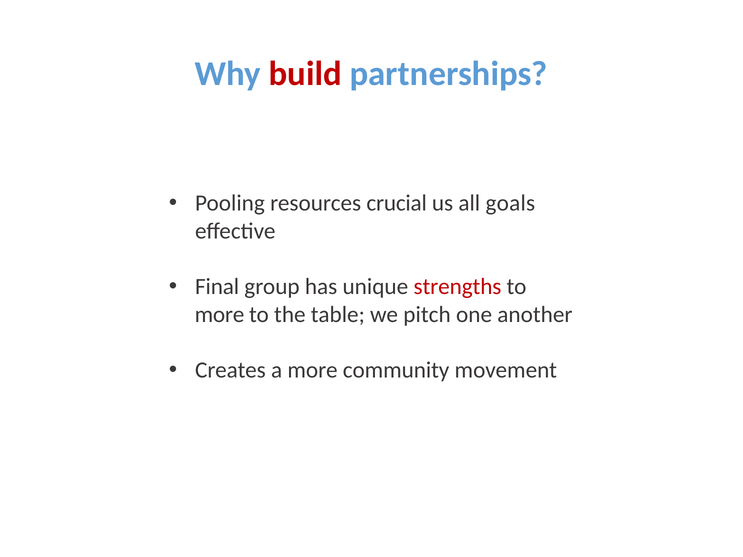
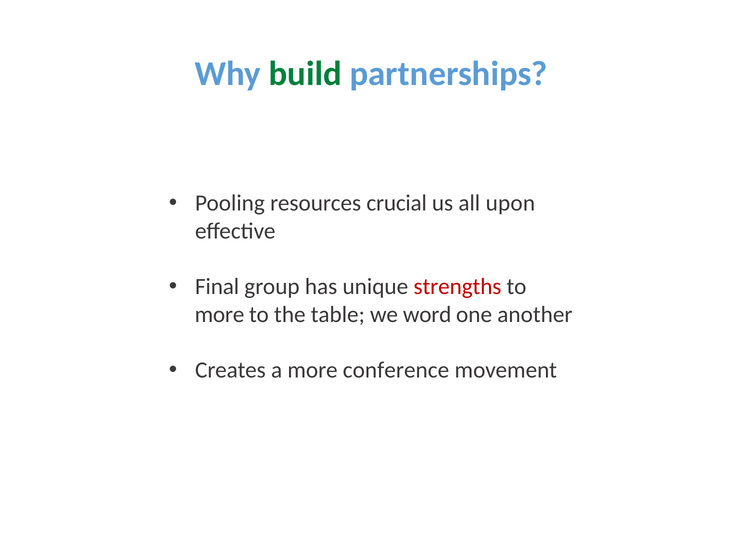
build colour: red -> green
goals: goals -> upon
pitch: pitch -> word
community: community -> conference
